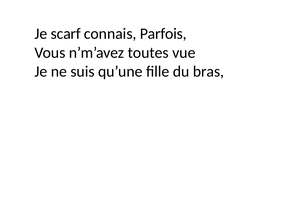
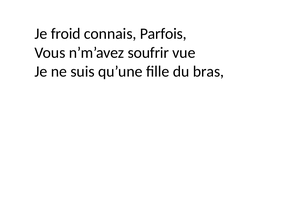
scarf: scarf -> froid
toutes: toutes -> soufrir
